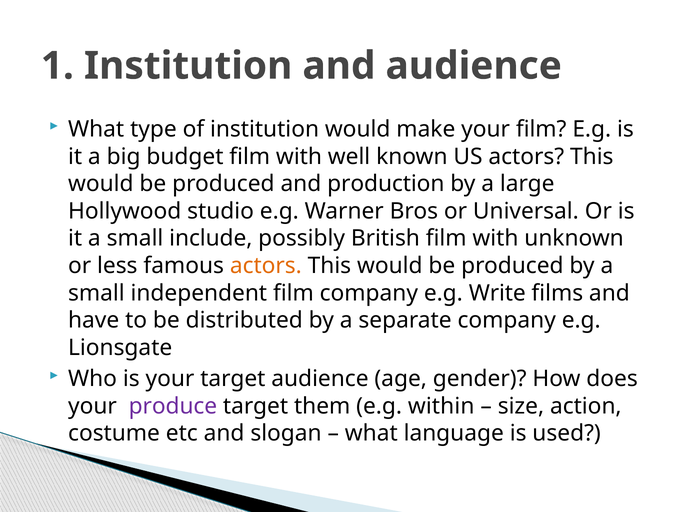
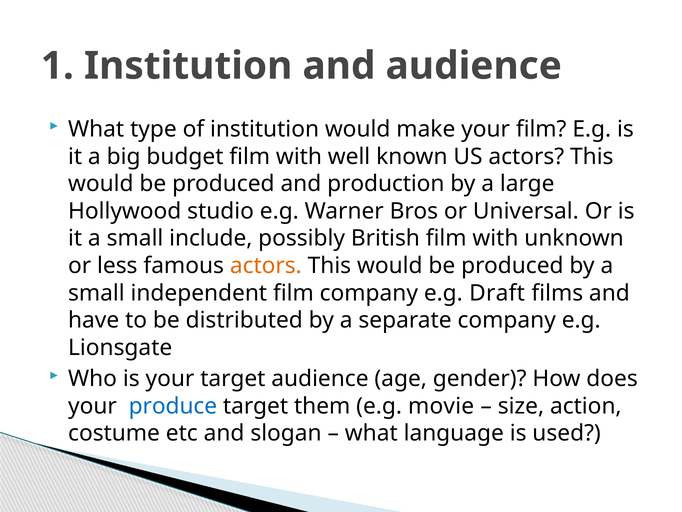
Write: Write -> Draft
produce colour: purple -> blue
within: within -> movie
